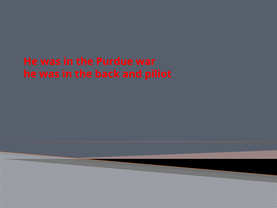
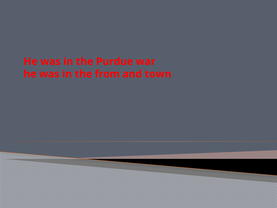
back: back -> from
piliot: piliot -> town
